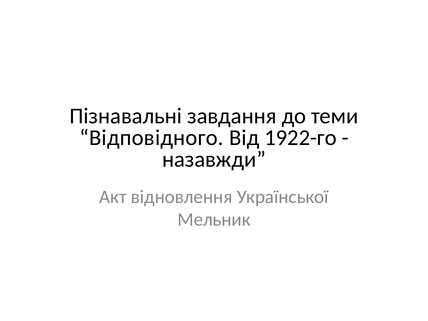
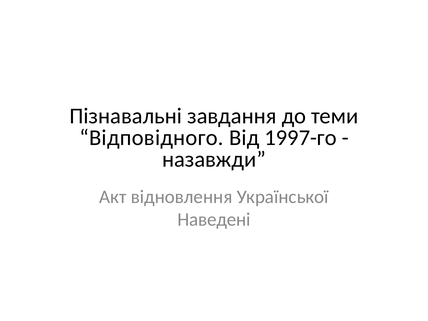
1922-го: 1922-го -> 1997-го
Мельник: Мельник -> Наведені
